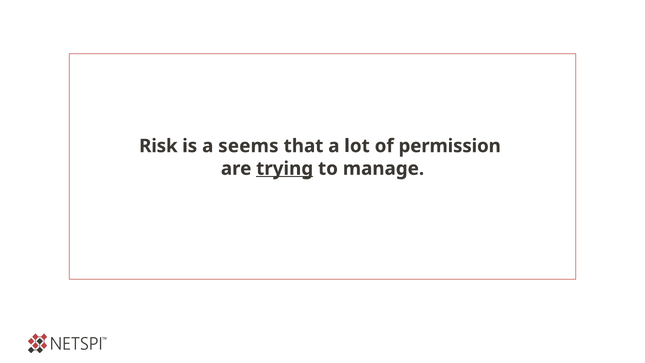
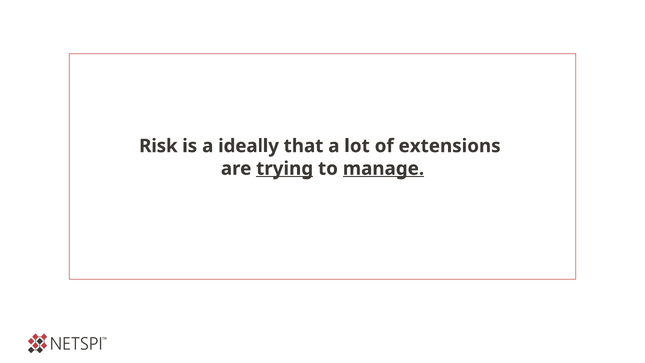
seems: seems -> ideally
permission: permission -> extensions
manage underline: none -> present
